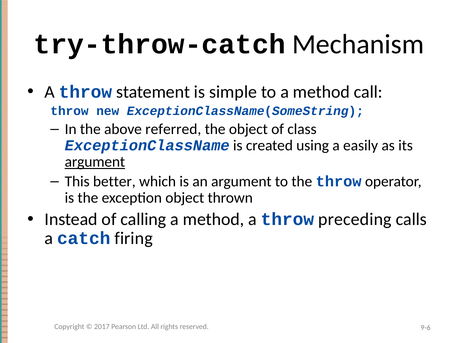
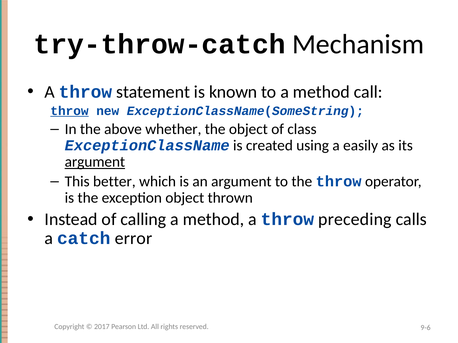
simple: simple -> known
throw at (69, 111) underline: none -> present
referred: referred -> whether
firing: firing -> error
